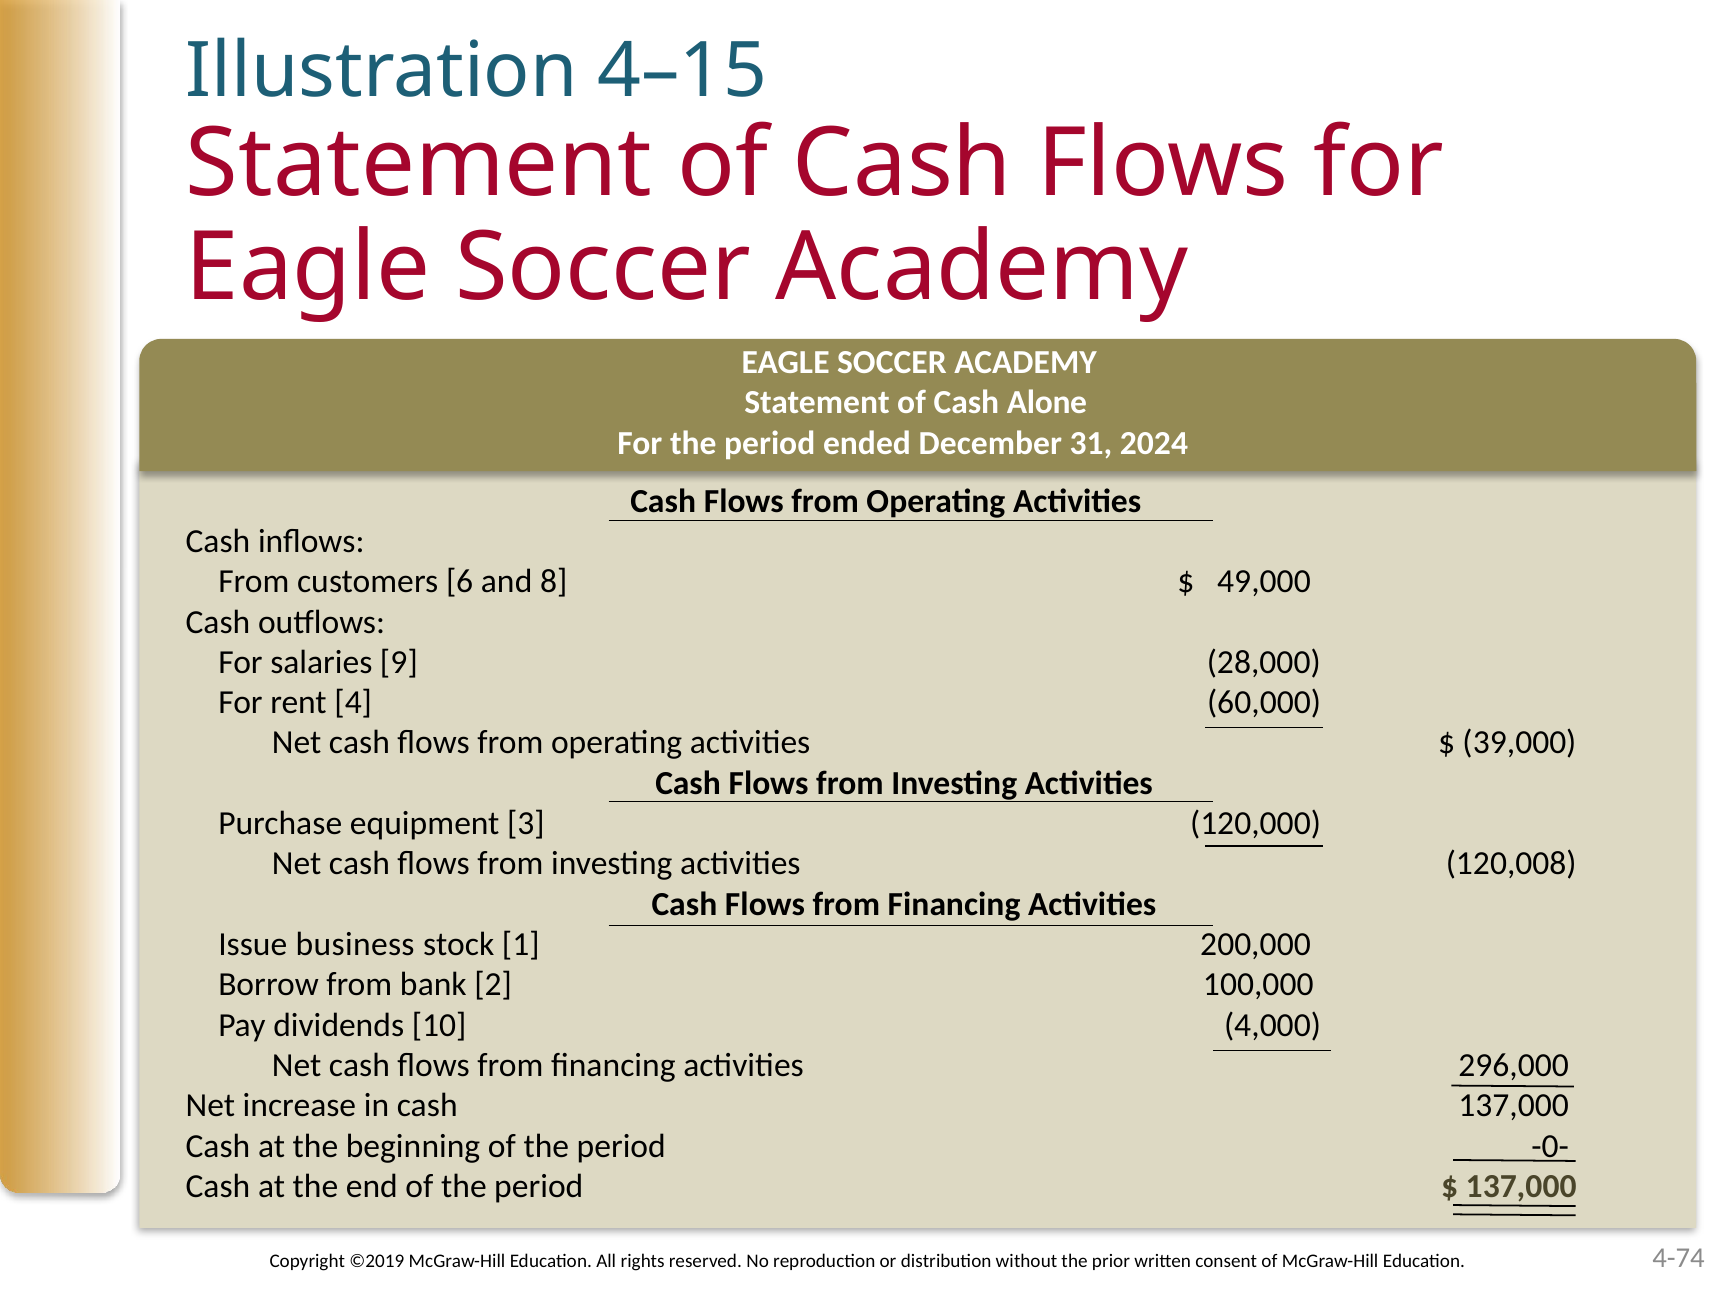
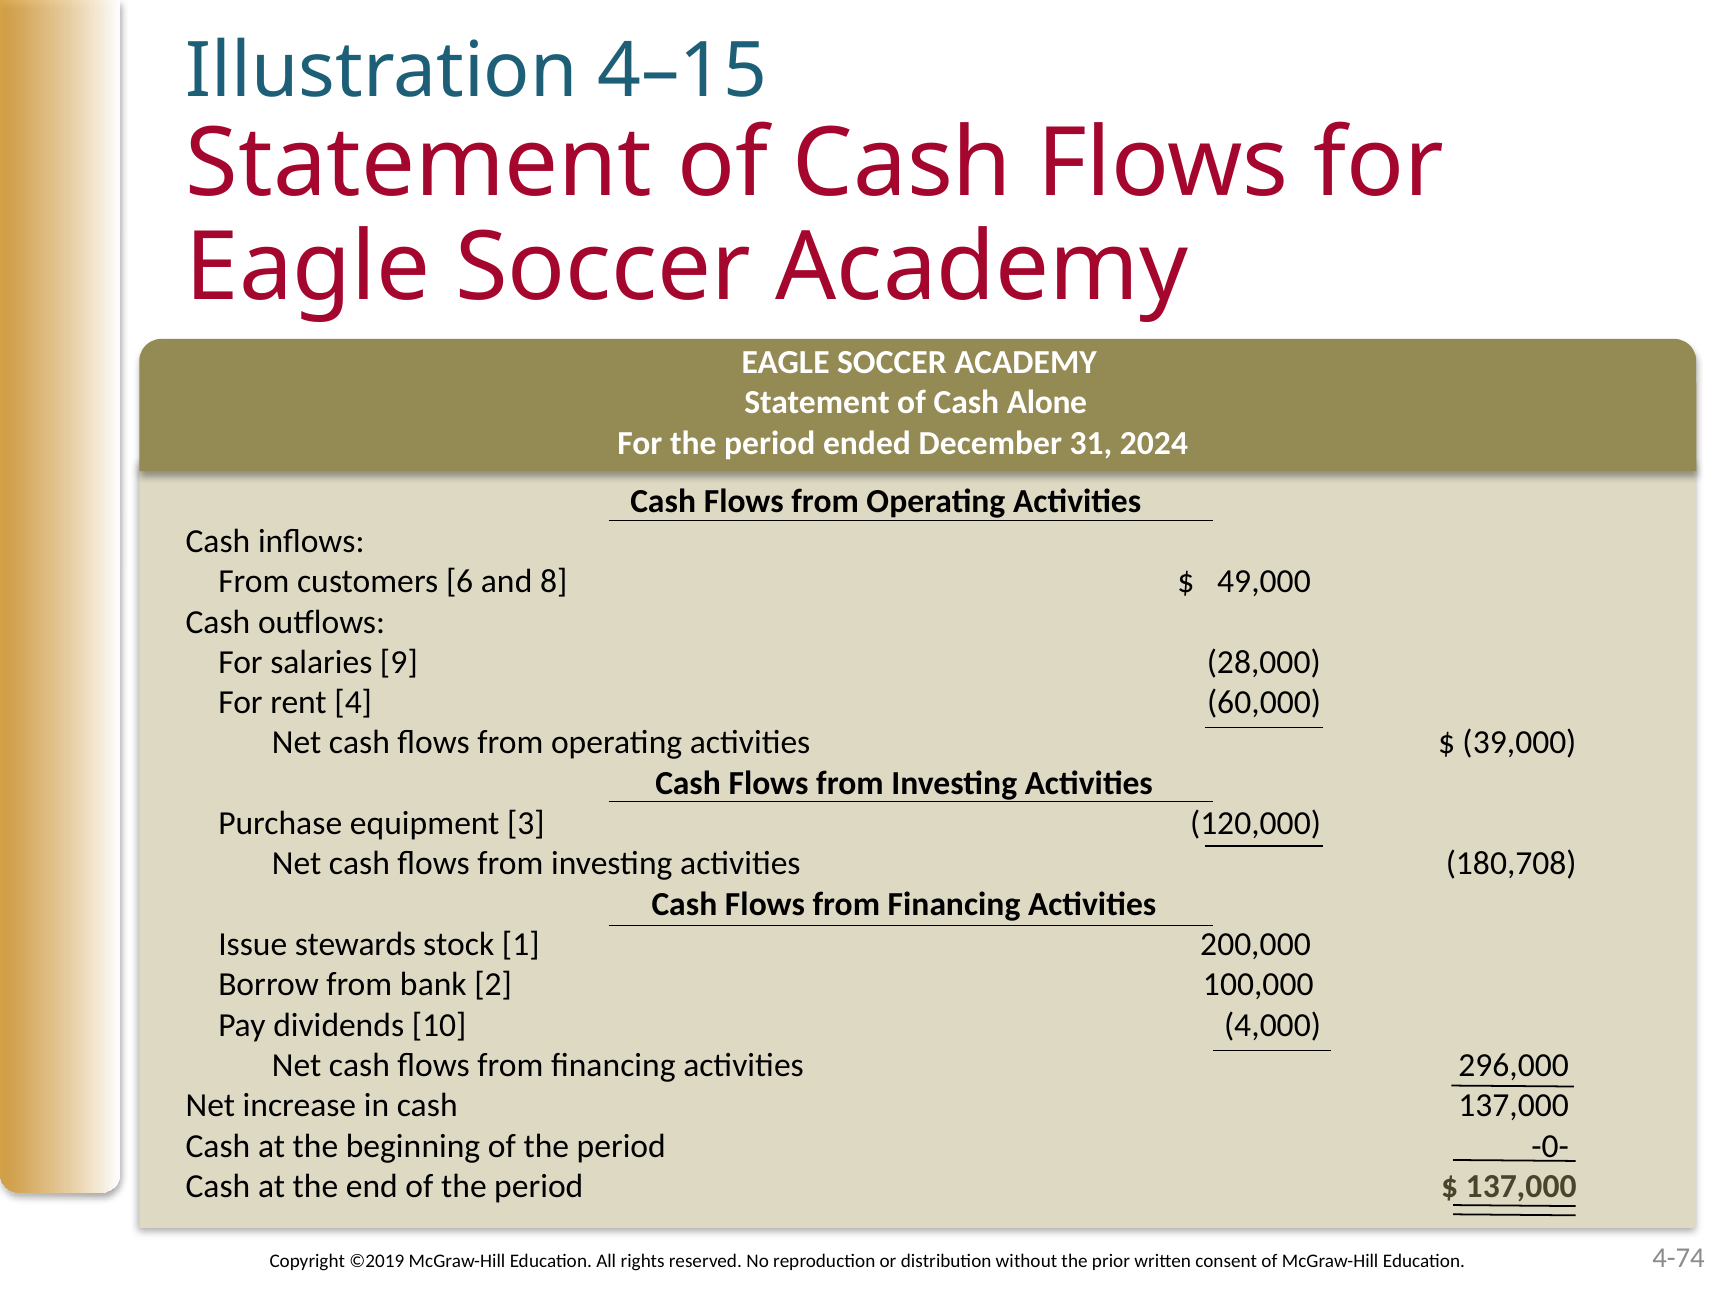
120,008: 120,008 -> 180,708
business: business -> stewards
